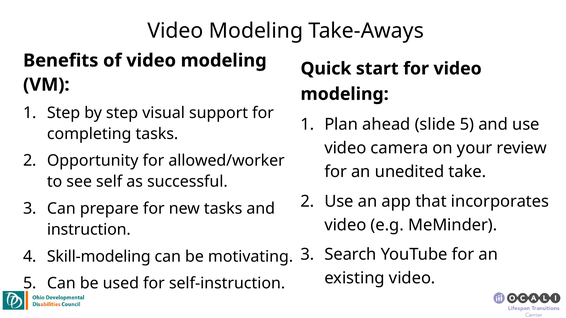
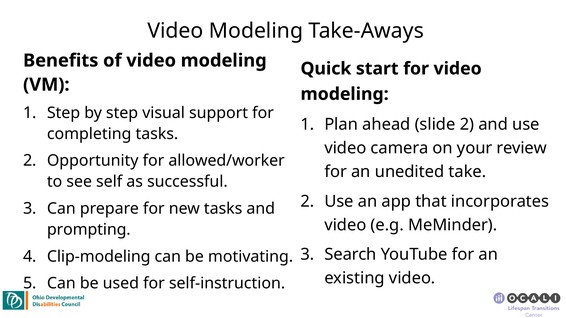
slide 5: 5 -> 2
instruction: instruction -> prompting
Skill-modeling: Skill-modeling -> Clip-modeling
